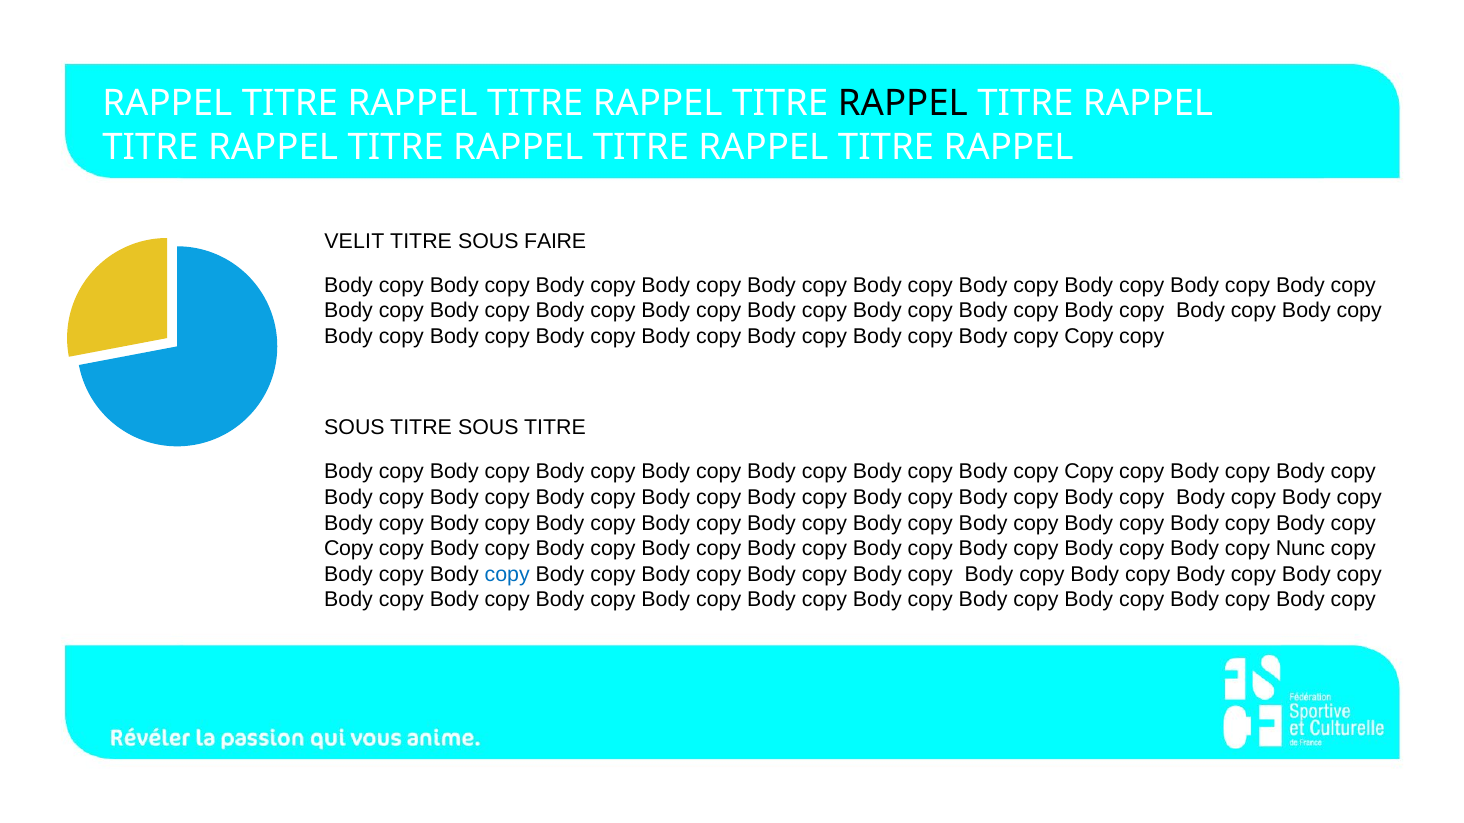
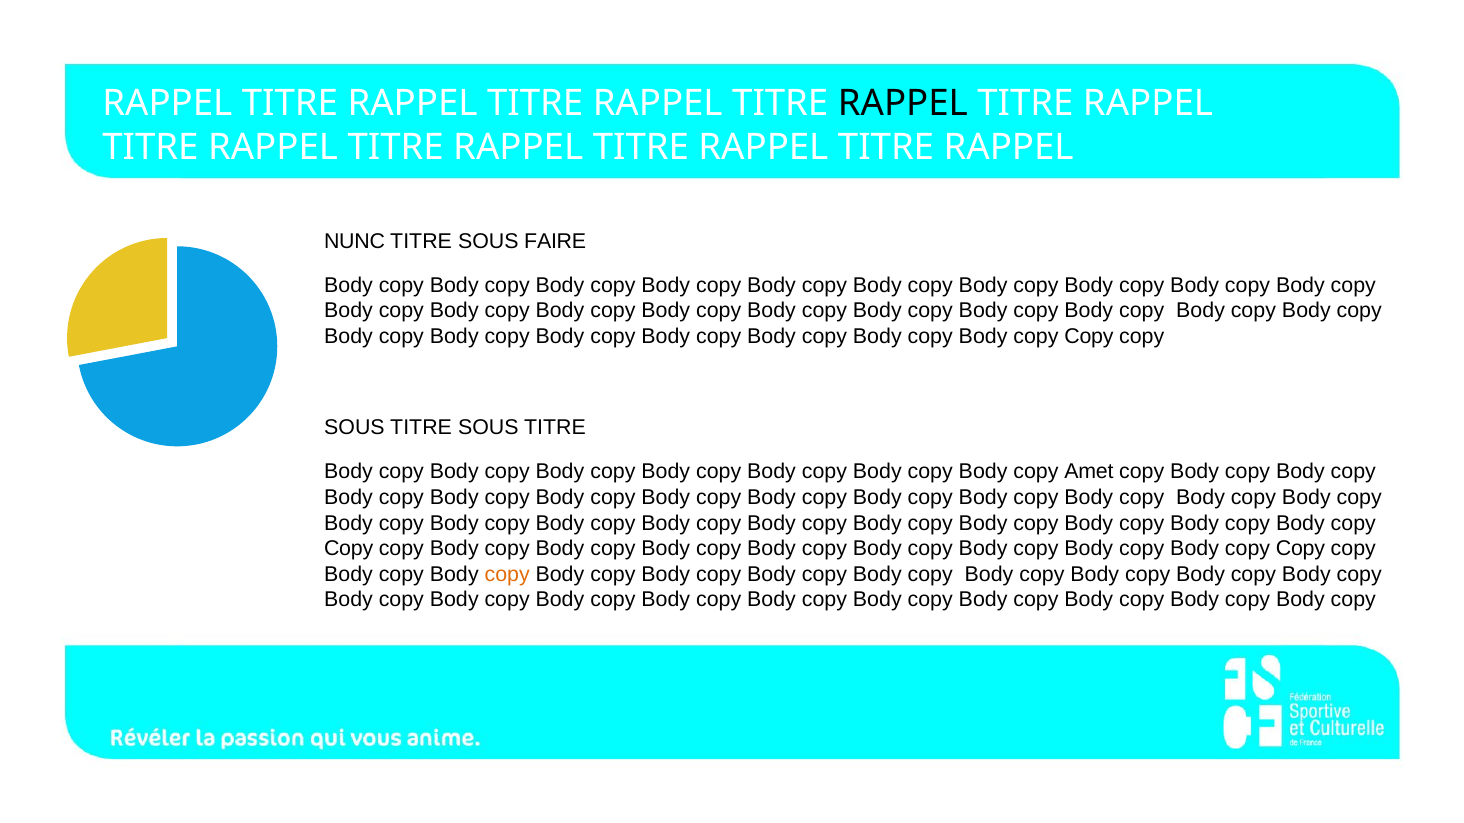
VELIT: VELIT -> NUNC
Copy at (1089, 472): Copy -> Amet
Nunc at (1300, 549): Nunc -> Copy
copy at (507, 575) colour: blue -> orange
